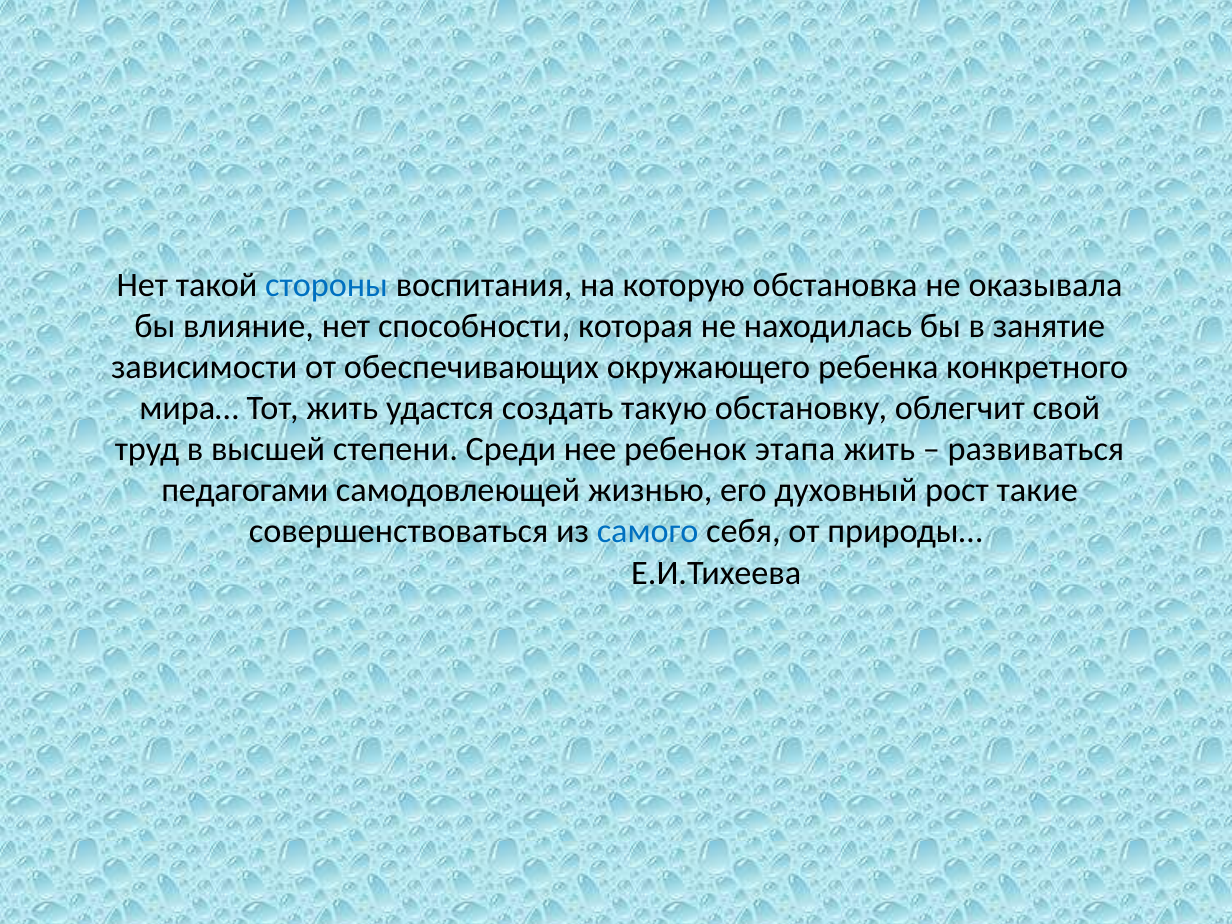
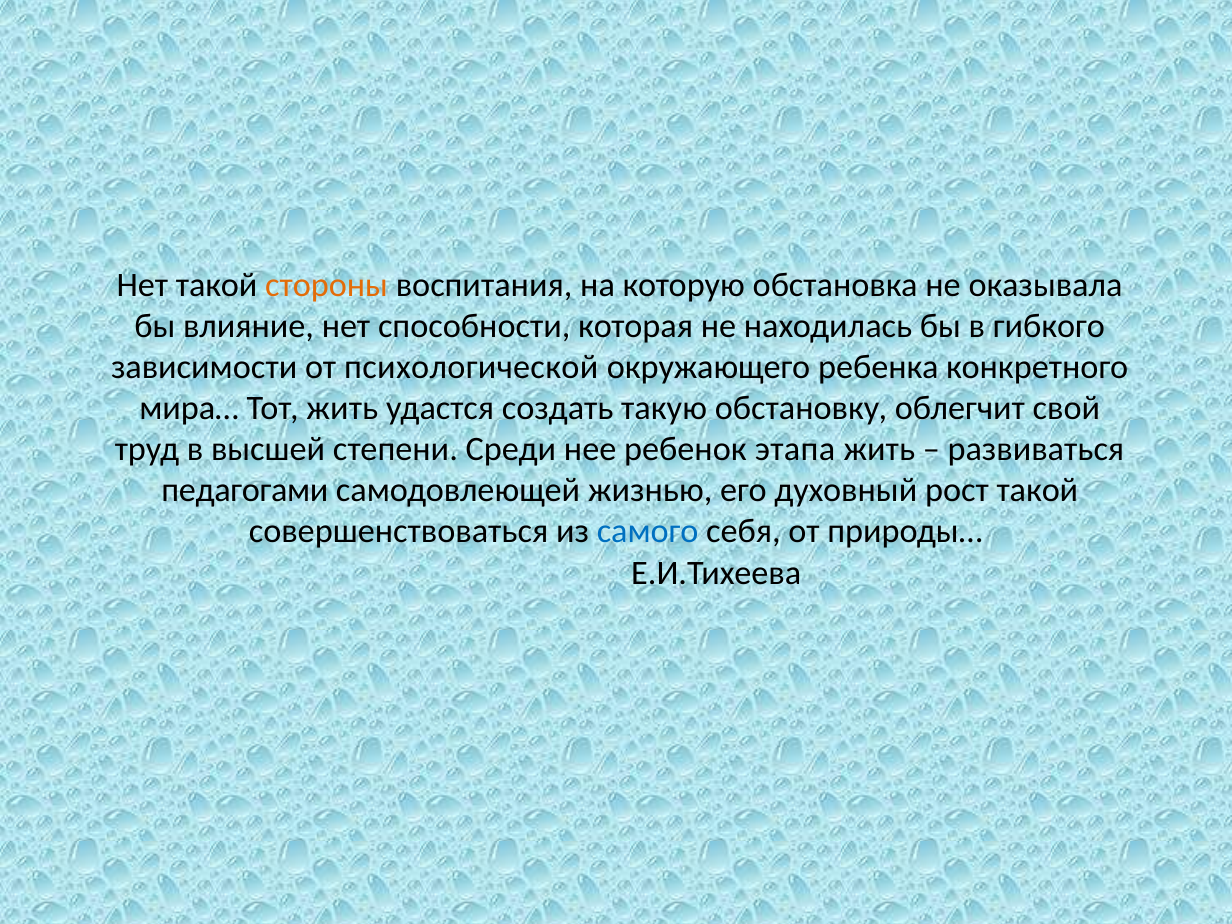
стороны colour: blue -> orange
занятие: занятие -> гибкого
обеспечивающих: обеспечивающих -> психологической
рост такие: такие -> такой
